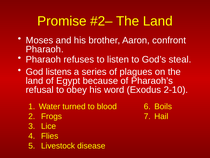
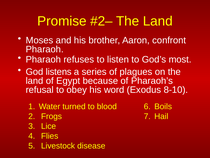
steal: steal -> most
2-10: 2-10 -> 8-10
